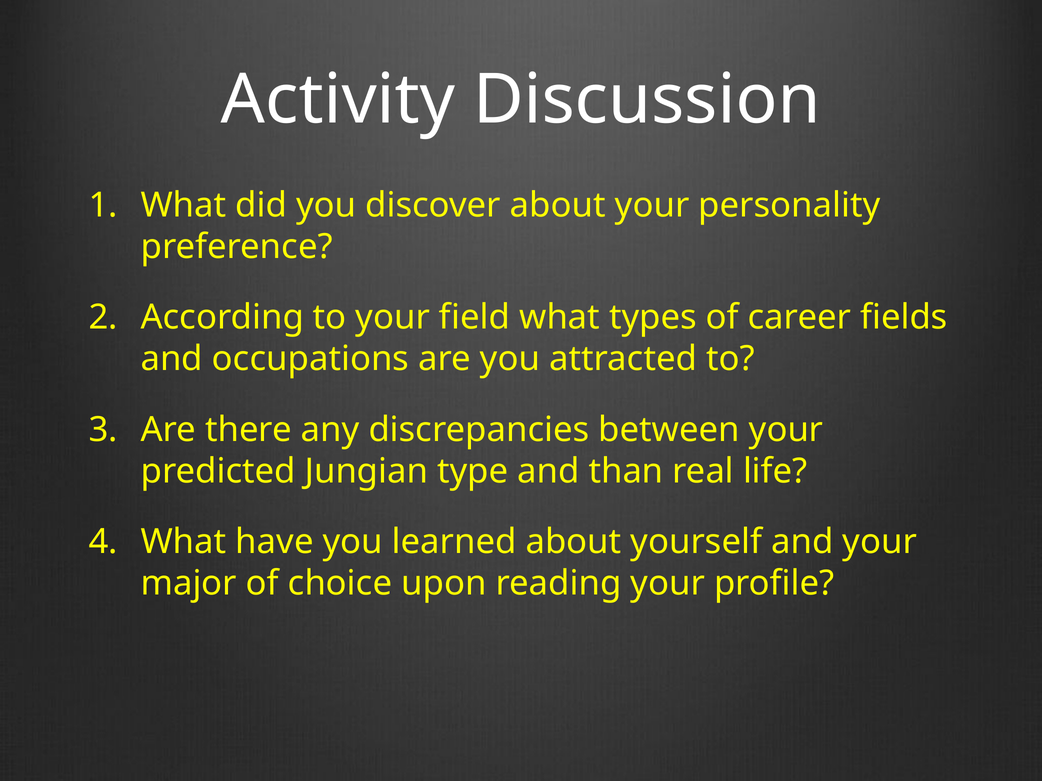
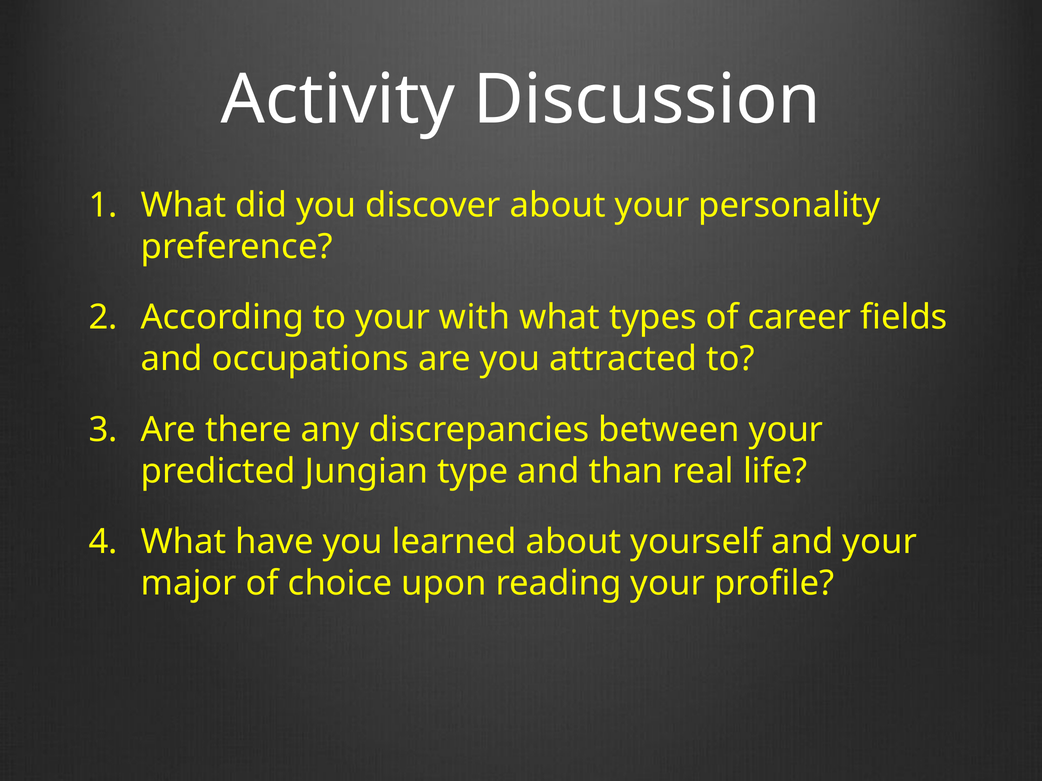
field: field -> with
